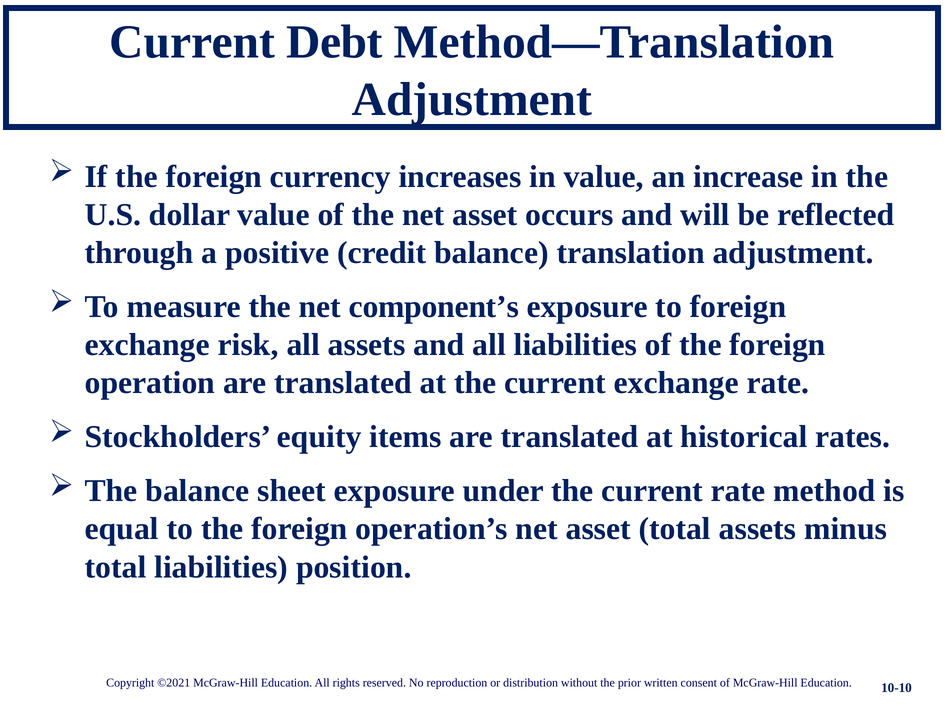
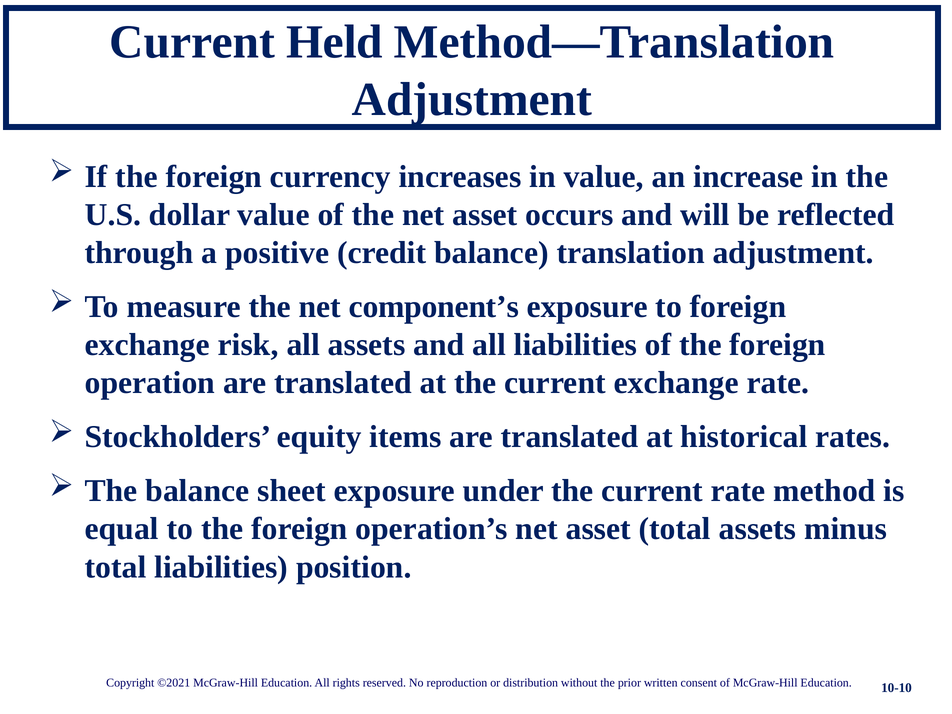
Debt: Debt -> Held
